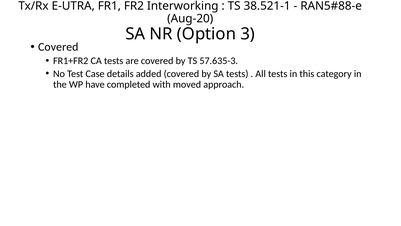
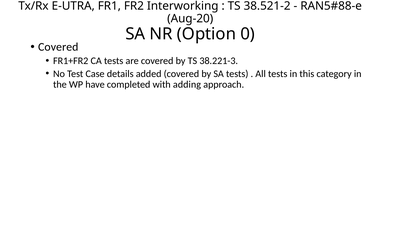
38.521-1: 38.521-1 -> 38.521-2
3: 3 -> 0
57.635-3: 57.635-3 -> 38.221-3
moved: moved -> adding
